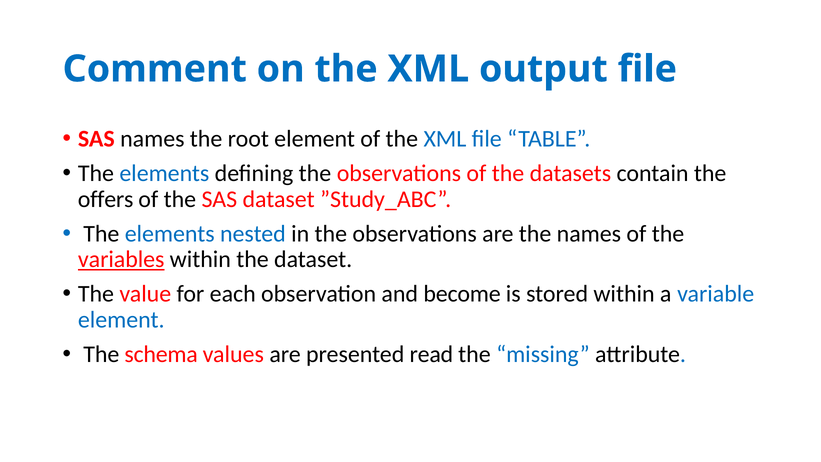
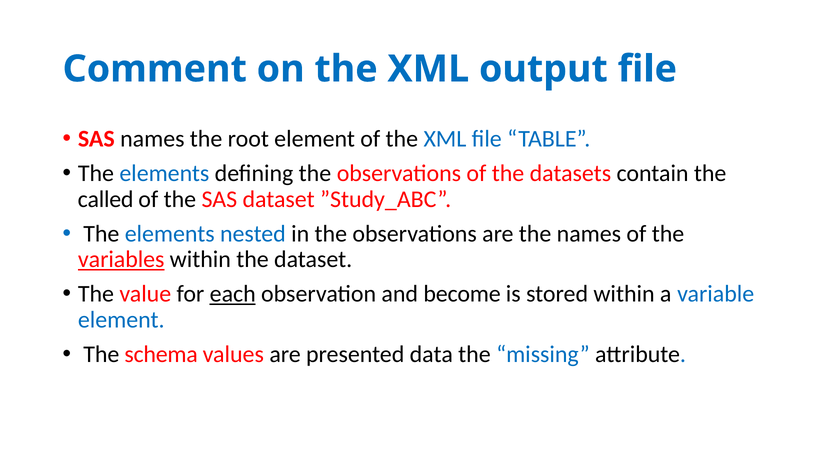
offers: offers -> called
each underline: none -> present
read: read -> data
